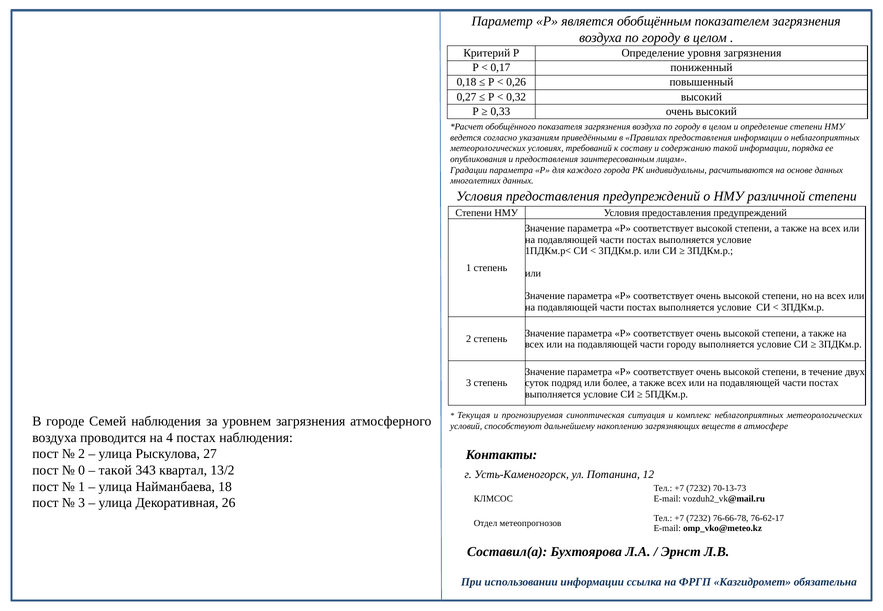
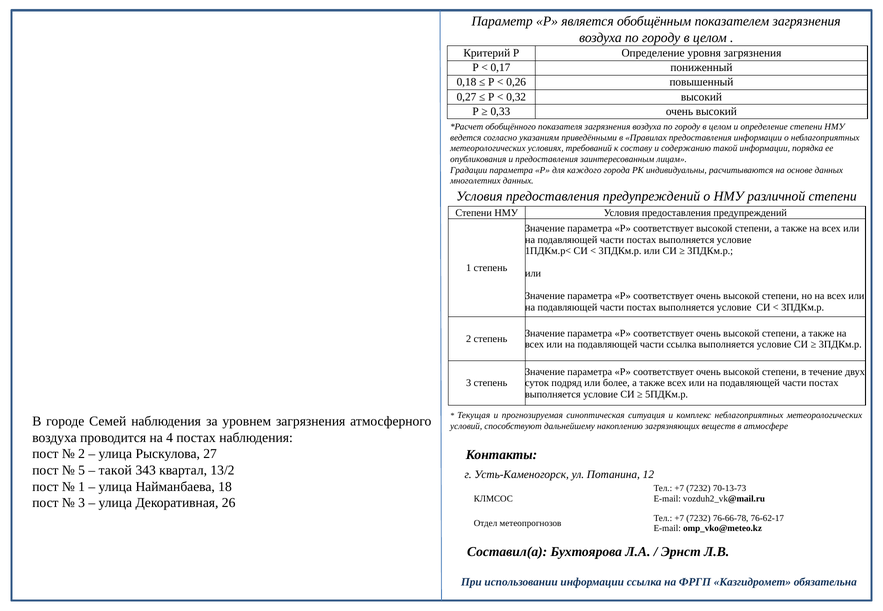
части городу: городу -> ссылка
0: 0 -> 5
